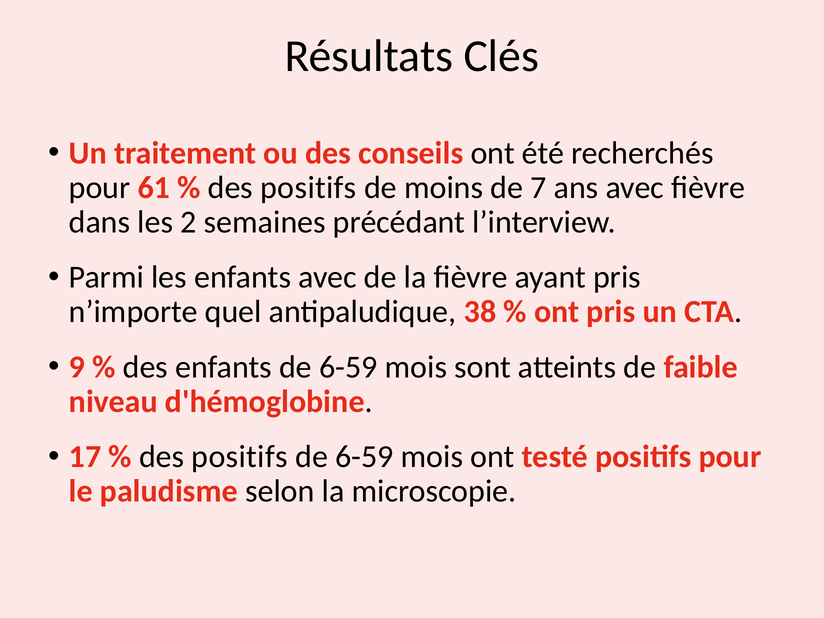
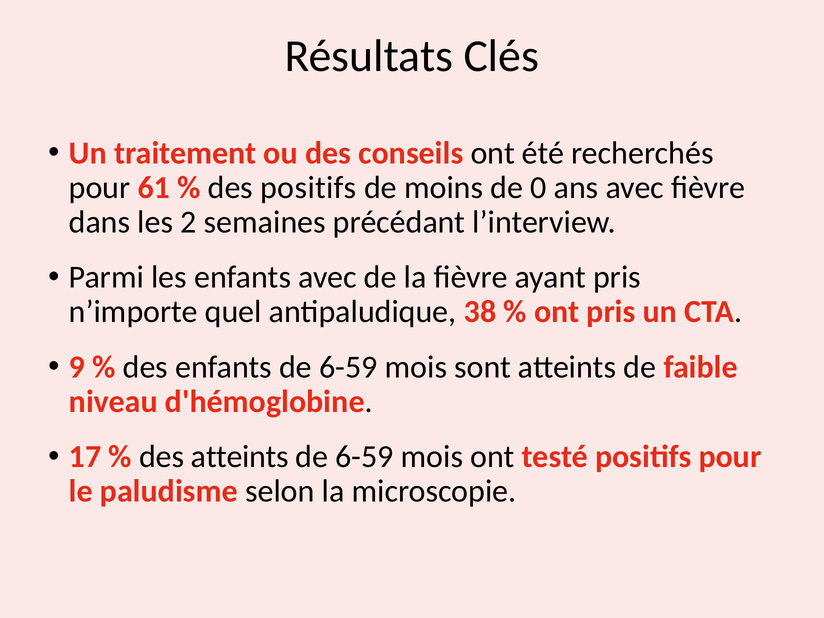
7: 7 -> 0
positifs at (240, 457): positifs -> atteints
